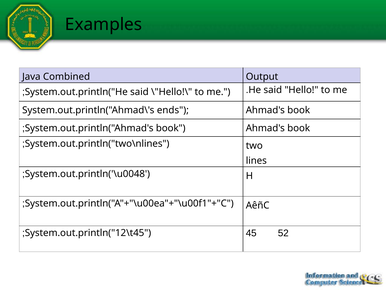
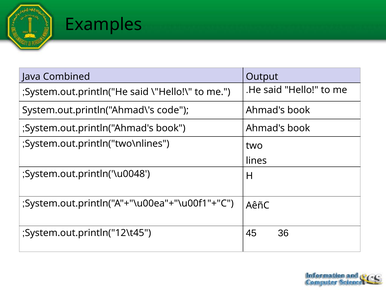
ends: ends -> code
52: 52 -> 36
